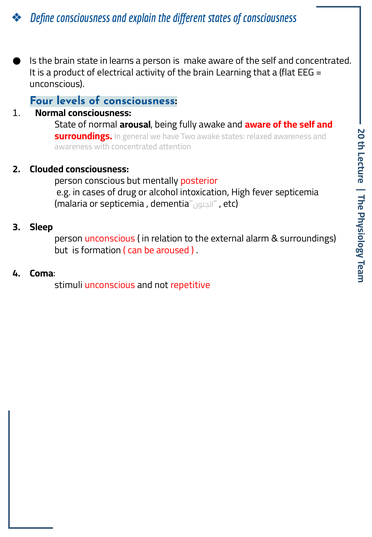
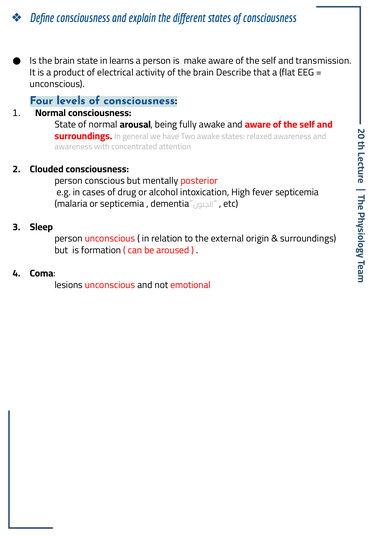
and concentrated: concentrated -> transmission
Learning: Learning -> Describe
alarm: alarm -> origin
stimuli: stimuli -> lesions
repetitive: repetitive -> emotional
